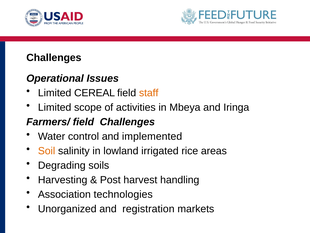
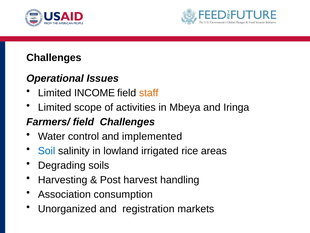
CEREAL: CEREAL -> INCOME
Soil colour: orange -> blue
technologies: technologies -> consumption
